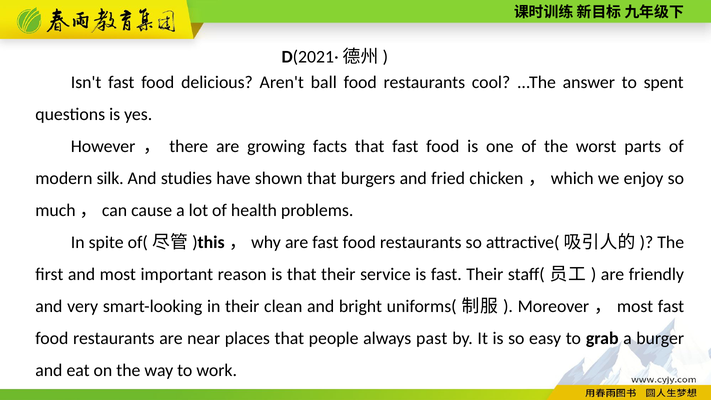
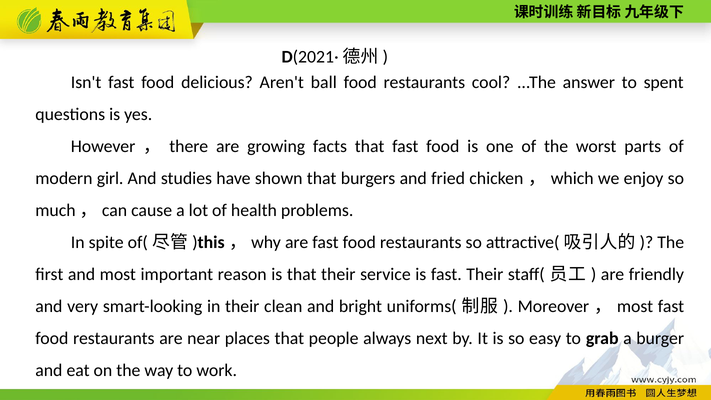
silk: silk -> girl
past: past -> next
